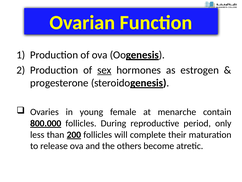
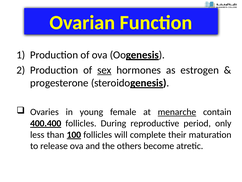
menarche underline: none -> present
800.000: 800.000 -> 400.400
200: 200 -> 100
